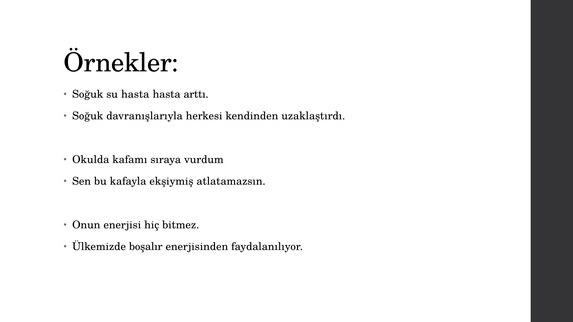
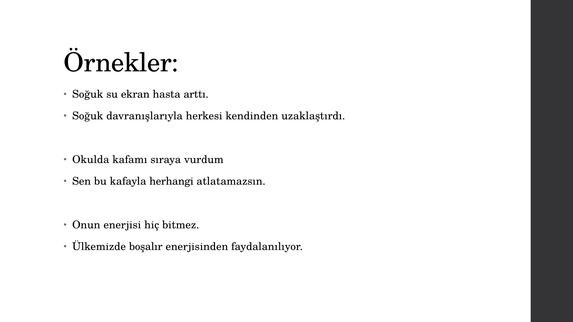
su hasta: hasta -> ekran
ekşiymiş: ekşiymiş -> herhangi
